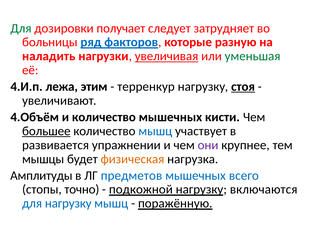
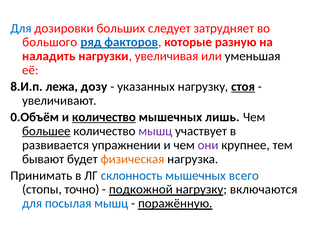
Для at (21, 28) colour: green -> blue
получает: получает -> больших
больницы: больницы -> большого
увеличивая underline: present -> none
уменьшая colour: green -> black
4.И.п: 4.И.п -> 8.И.п
этим: этим -> дозу
терренкур: терренкур -> указанных
4.Объём: 4.Объём -> 0.Объём
количество at (104, 117) underline: none -> present
кисти: кисти -> лишь
мышц at (155, 131) colour: blue -> purple
мышцы: мышцы -> бывают
Амплитуды: Амплитуды -> Принимать
предметов: предметов -> склонность
для нагрузку: нагрузку -> посылая
